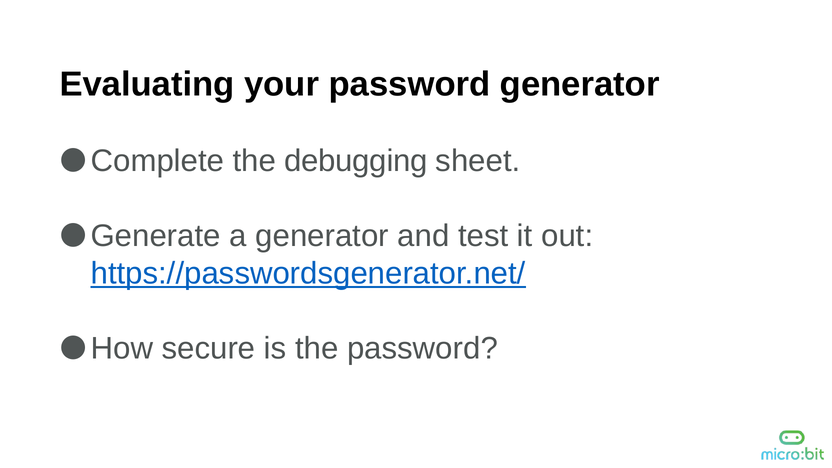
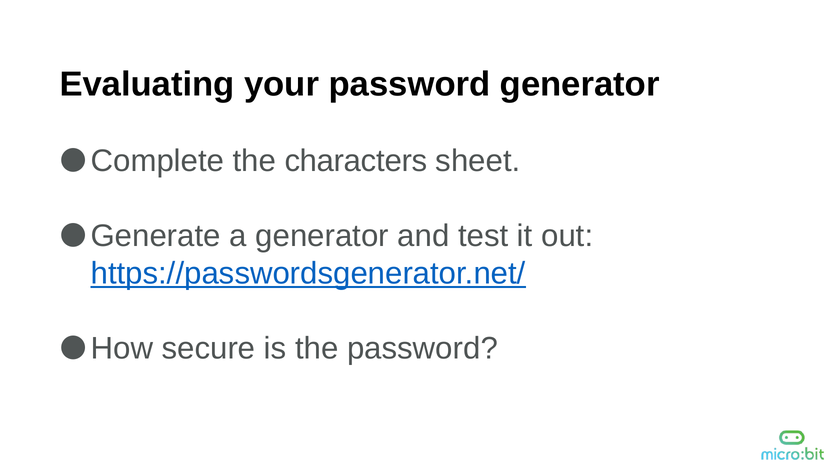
debugging: debugging -> characters
